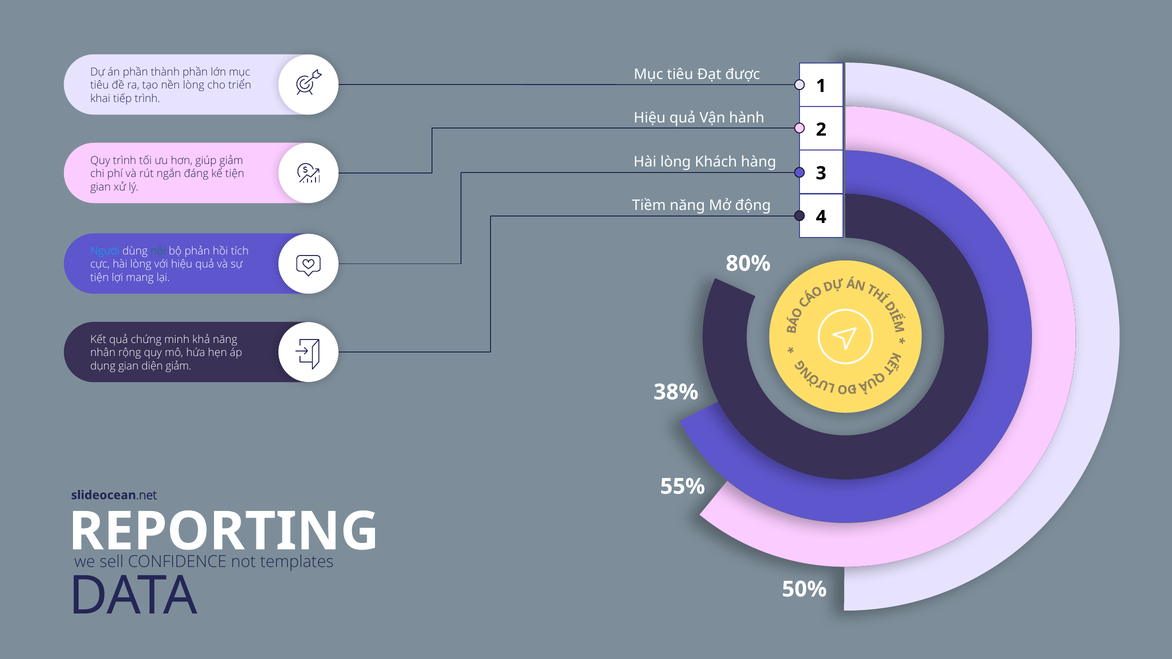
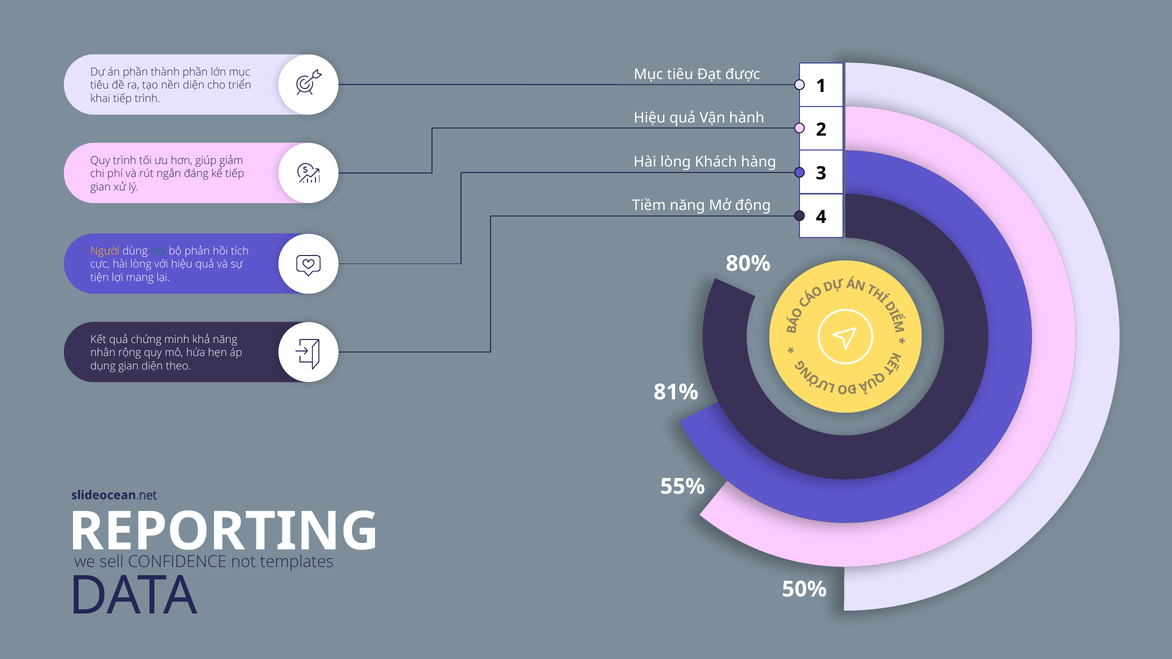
nền lòng: lòng -> diện
kể tiện: tiện -> tiếp
Người colour: light blue -> yellow
diện giảm: giảm -> theo
38%: 38% -> 81%
